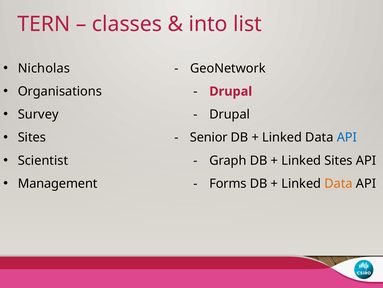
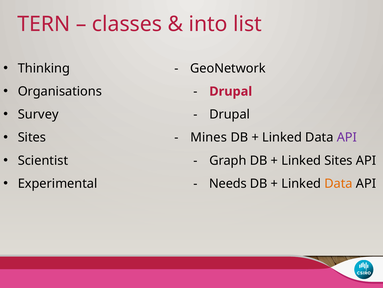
Nicholas: Nicholas -> Thinking
Senior: Senior -> Mines
API at (347, 137) colour: blue -> purple
Management: Management -> Experimental
Forms: Forms -> Needs
